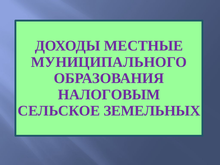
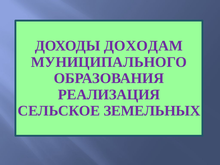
МЕСТНЫЕ: МЕСТНЫЕ -> ДОХОДАМ
НАЛОГОВЫМ: НАЛОГОВЫМ -> РЕАЛИЗАЦИЯ
